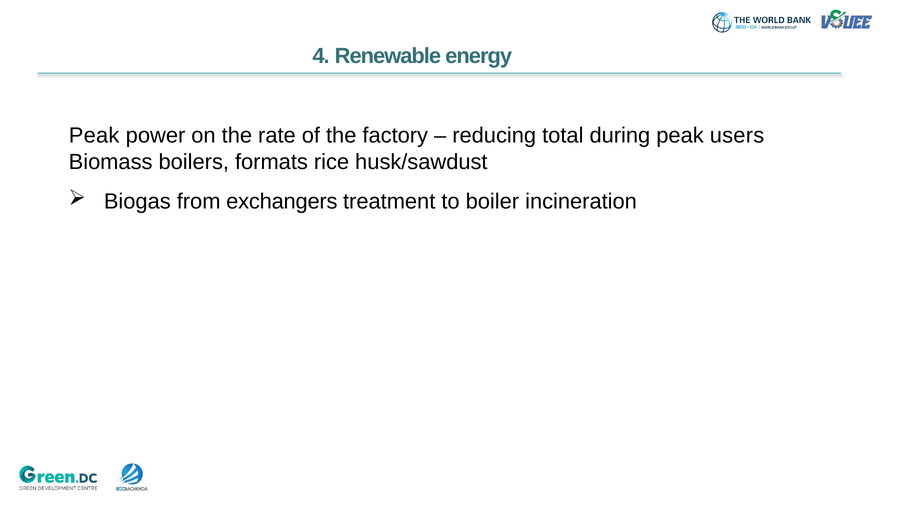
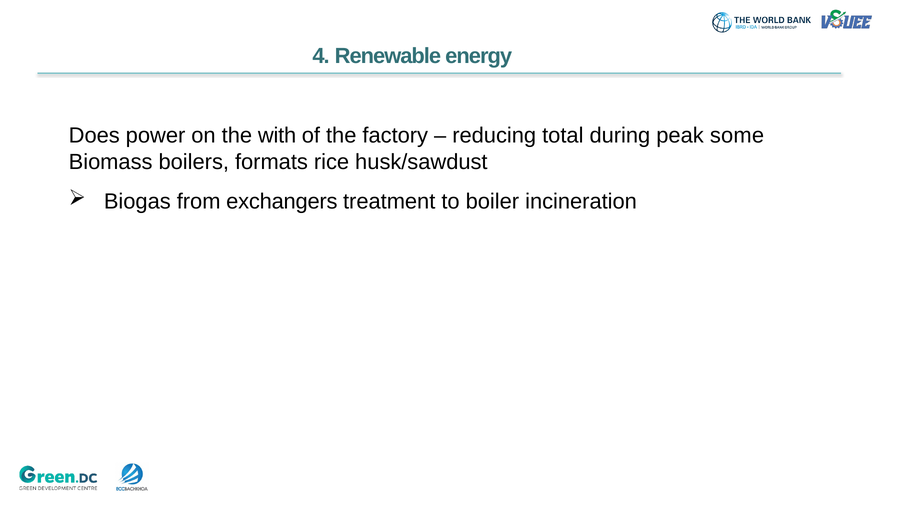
Peak at (94, 136): Peak -> Does
rate: rate -> with
users: users -> some
